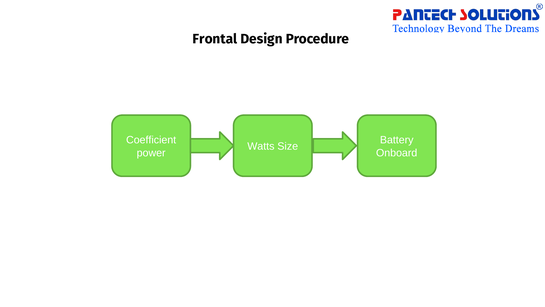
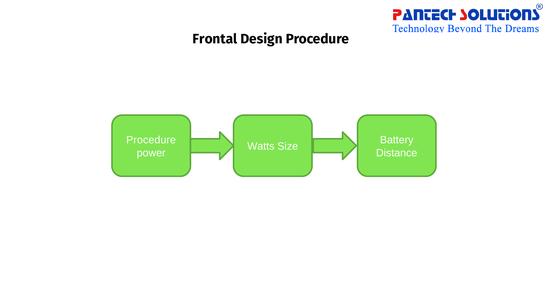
Coefficient at (151, 140): Coefficient -> Procedure
Onboard: Onboard -> Distance
